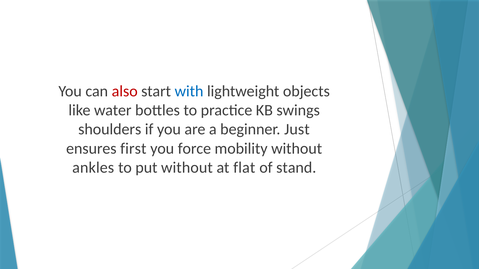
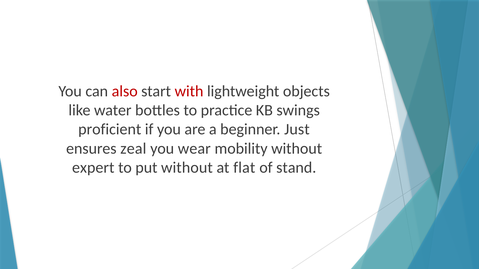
with colour: blue -> red
shoulders: shoulders -> proficient
first: first -> zeal
force: force -> wear
ankles: ankles -> expert
